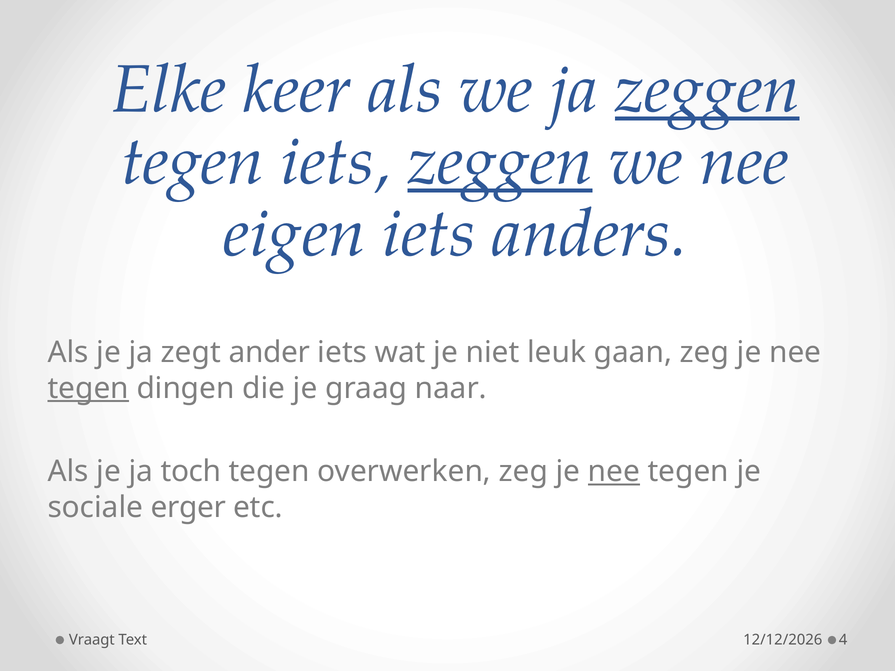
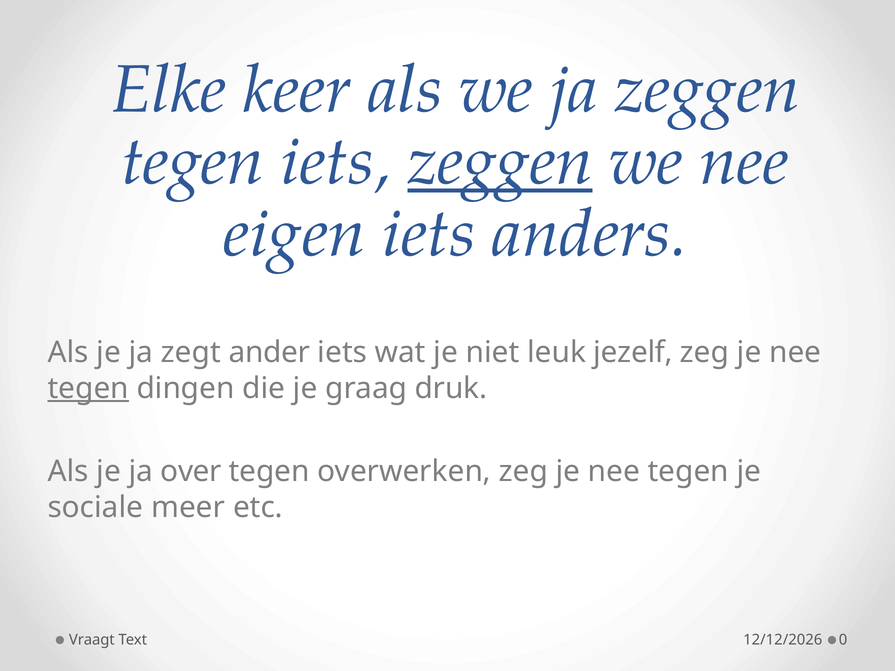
zeggen at (707, 89) underline: present -> none
gaan: gaan -> jezelf
naar: naar -> druk
toch: toch -> over
nee at (614, 472) underline: present -> none
erger: erger -> meer
4: 4 -> 0
